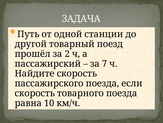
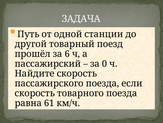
2: 2 -> 6
7: 7 -> 0
10: 10 -> 61
